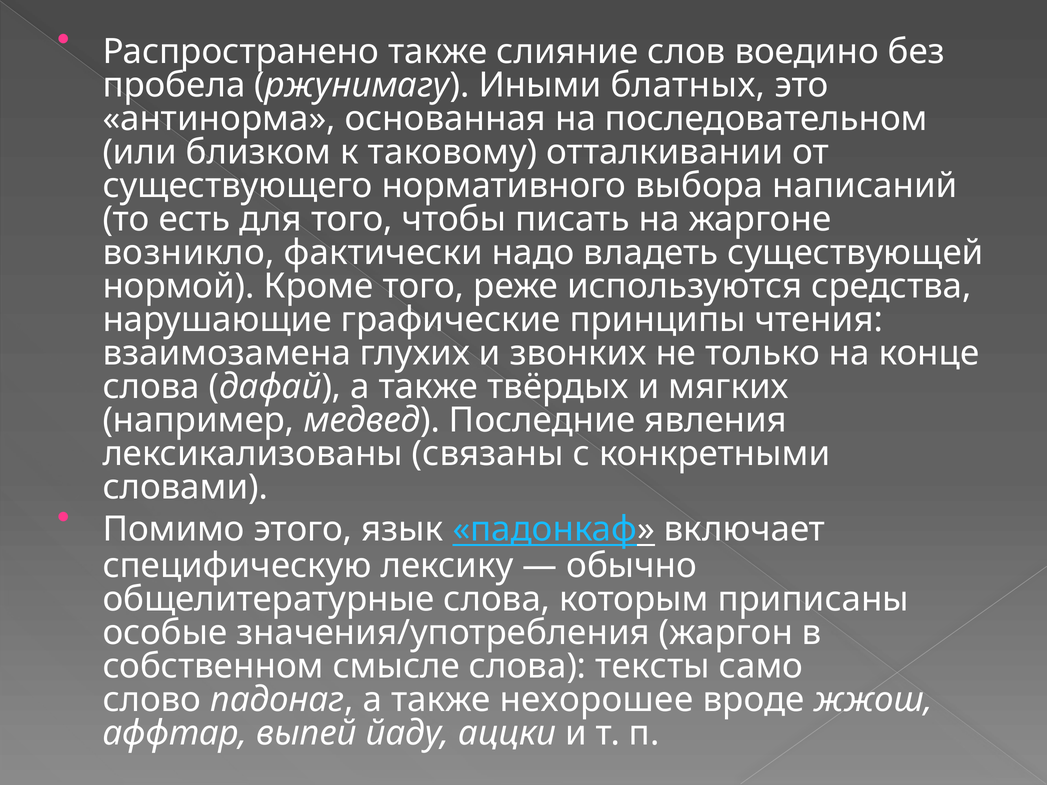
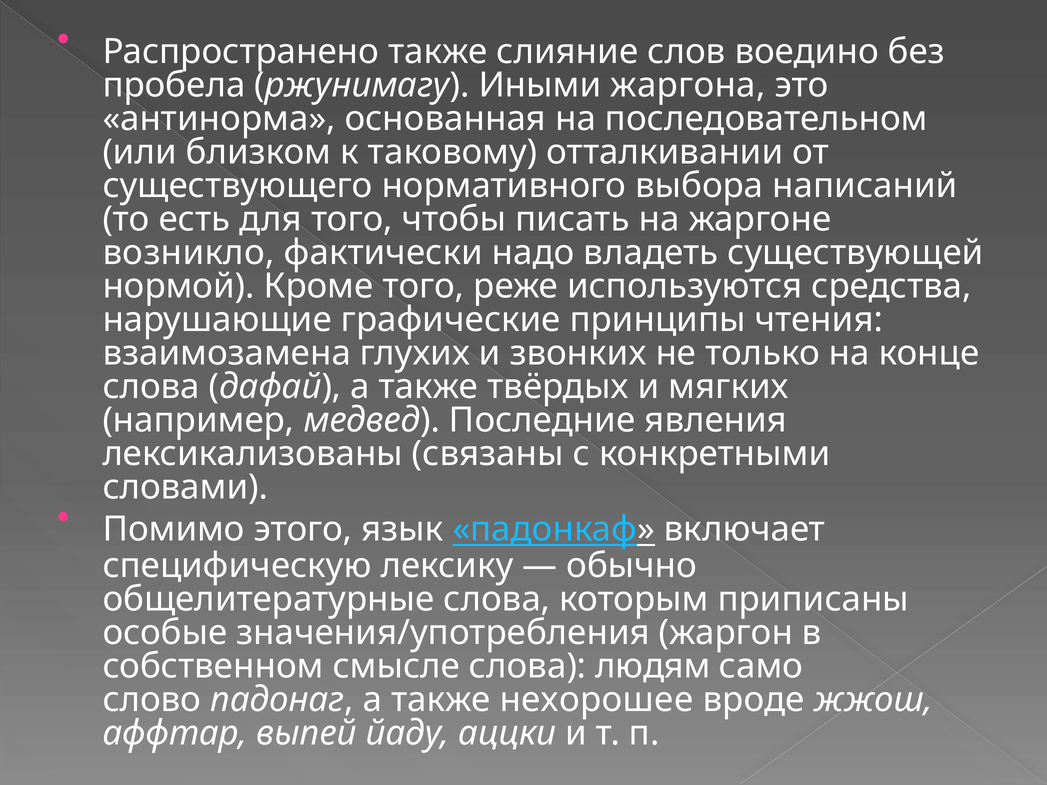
блатных: блатных -> жаргона
тексты: тексты -> людям
